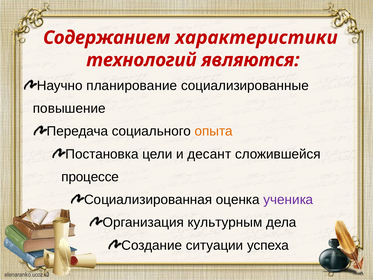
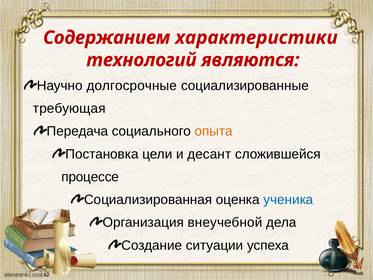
планирование: планирование -> долгосрочные
повышение: повышение -> требующая
ученика colour: purple -> blue
культурным: культурным -> внеучебной
